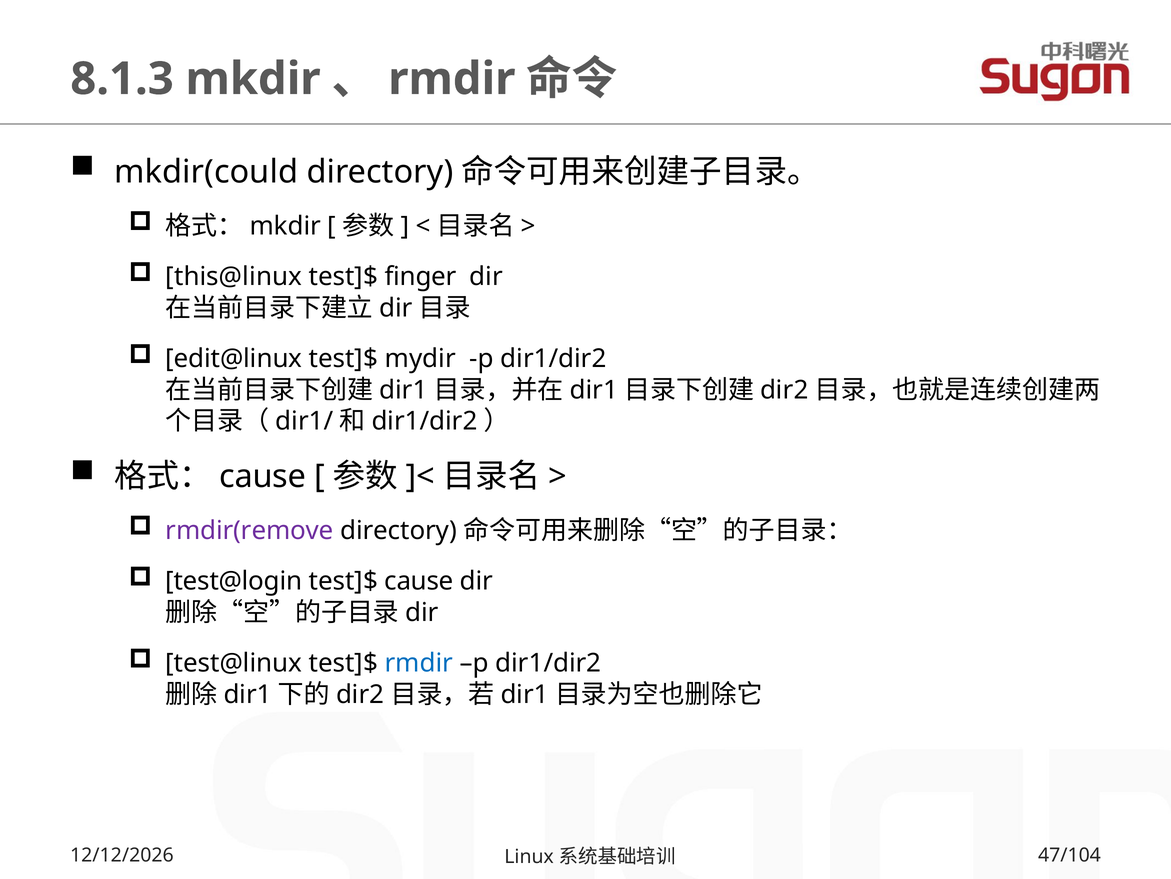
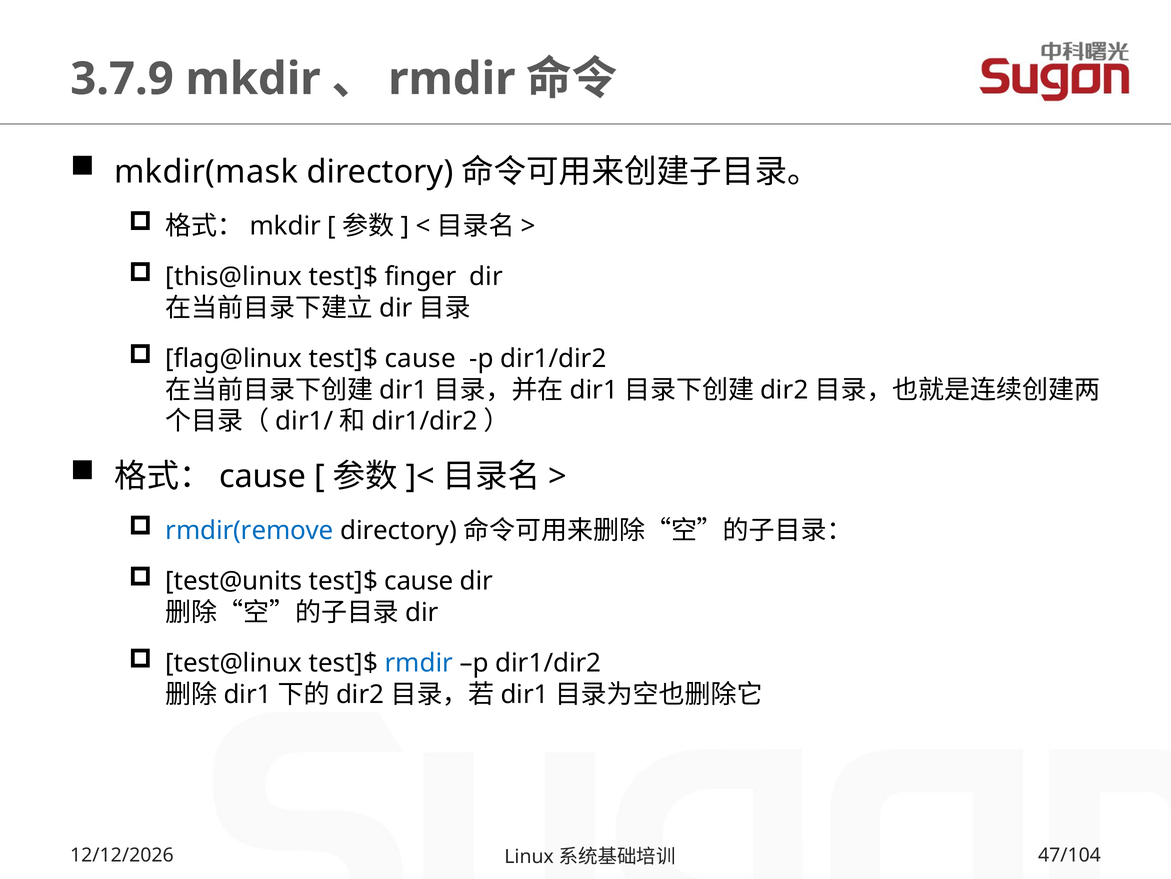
8.1.3: 8.1.3 -> 3.7.9
mkdir(could: mkdir(could -> mkdir(mask
edit@linux: edit@linux -> flag@linux
mydir at (420, 358): mydir -> cause
rmdir(remove colour: purple -> blue
test@login: test@login -> test@units
